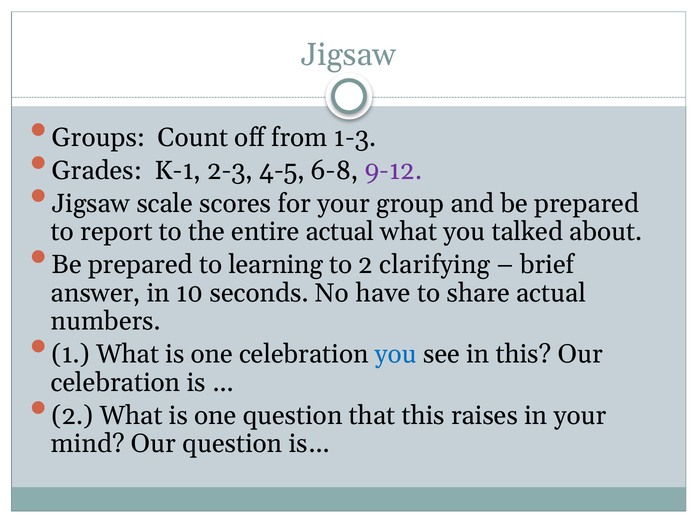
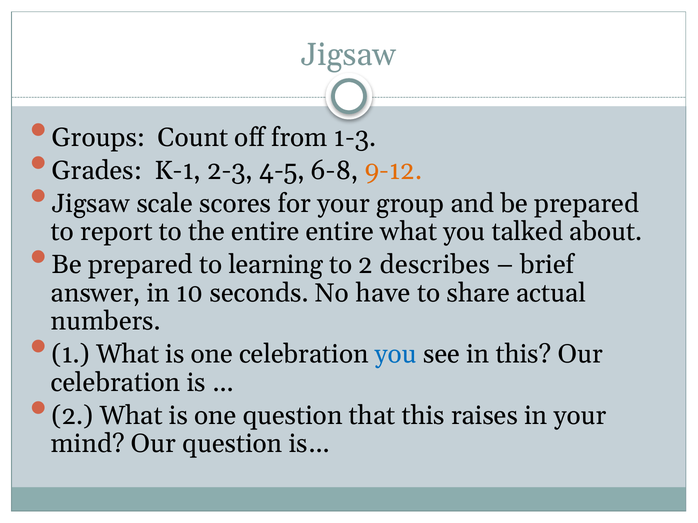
9-12 colour: purple -> orange
entire actual: actual -> entire
clarifying: clarifying -> describes
